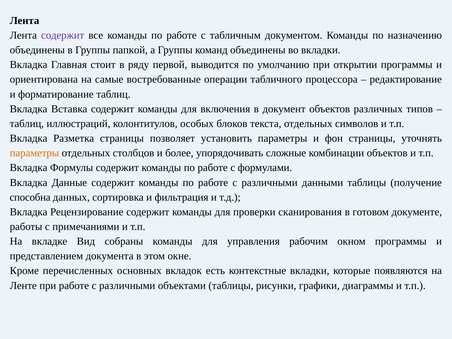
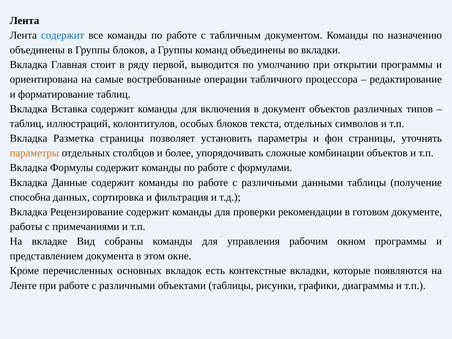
содержит at (63, 35) colour: purple -> blue
Группы папкой: папкой -> блоков
сканирования: сканирования -> рекомендации
